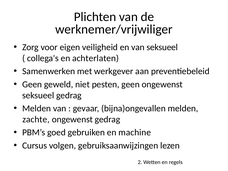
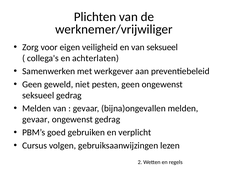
zachte at (36, 119): zachte -> gevaar
machine: machine -> verplicht
